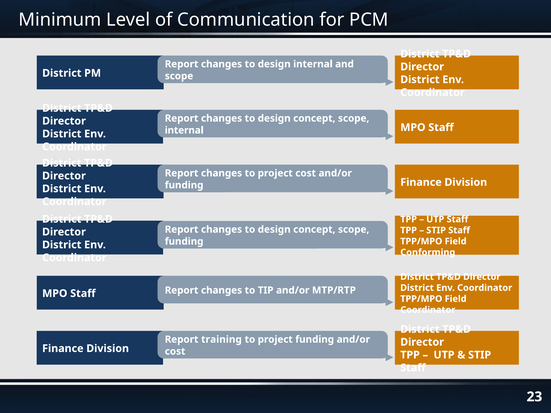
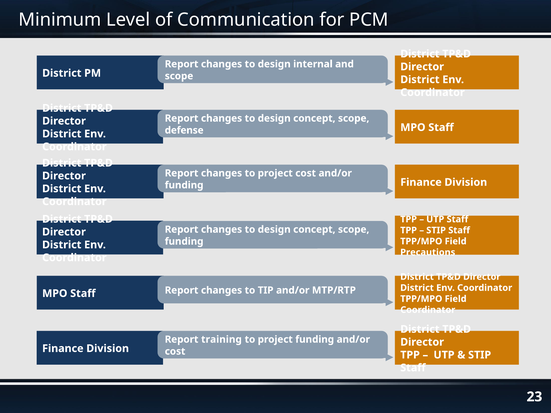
internal at (184, 130): internal -> defense
Conforming: Conforming -> Precautions
